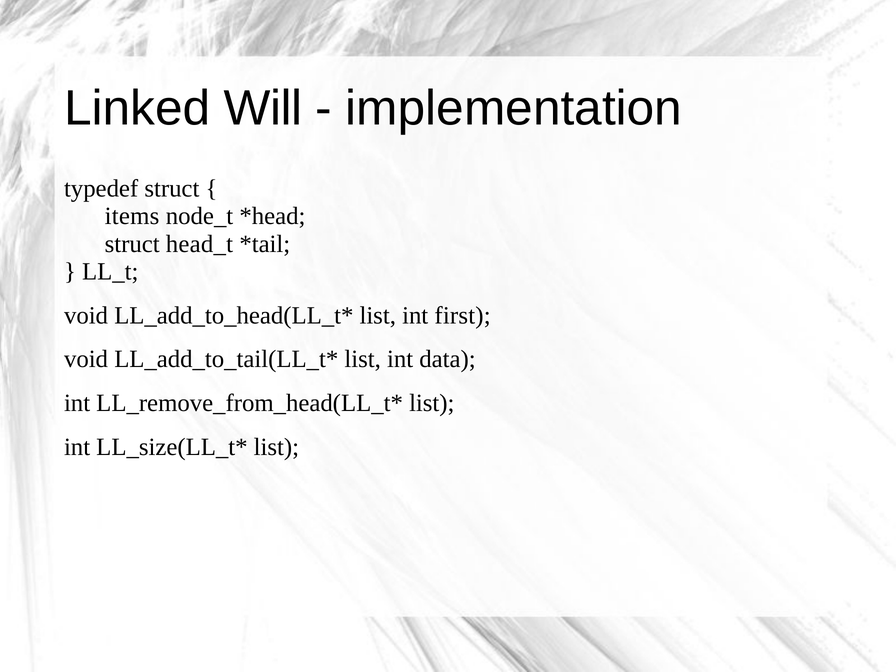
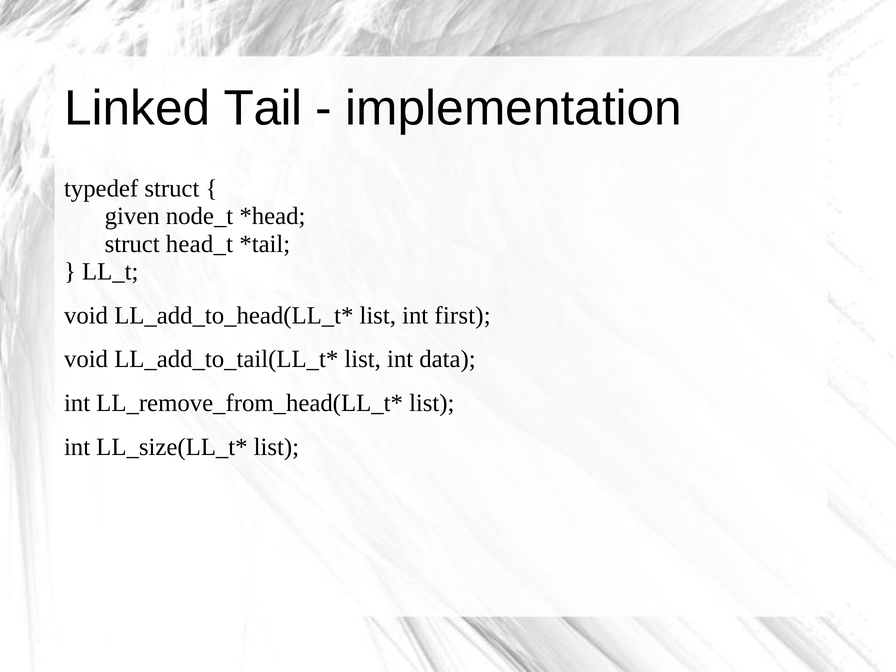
Will: Will -> Tail
items: items -> given
